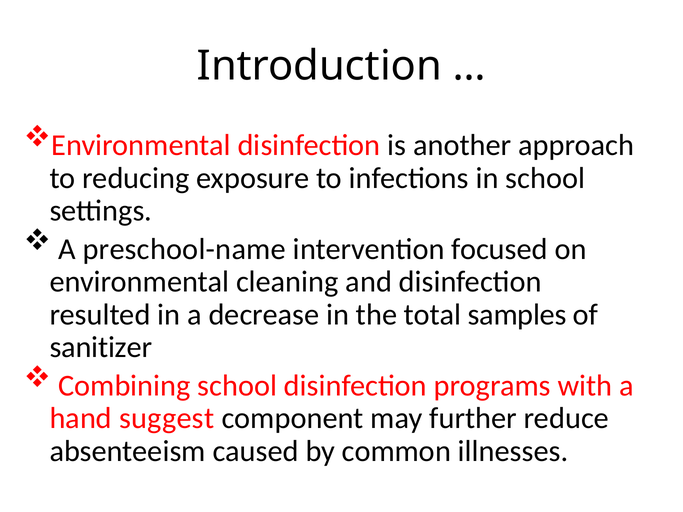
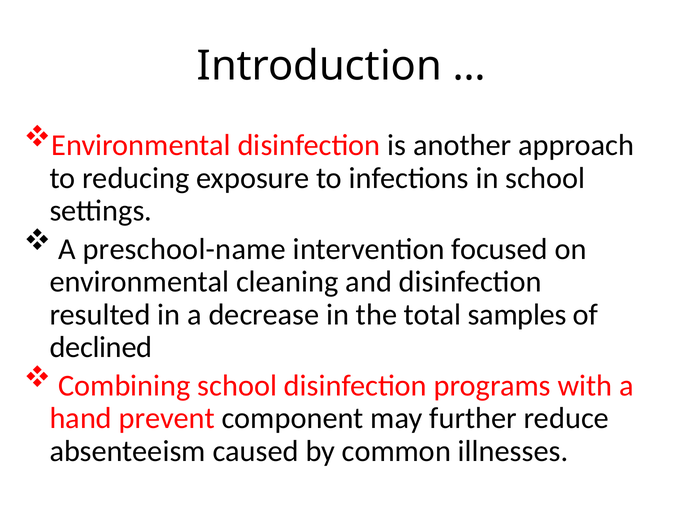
sanitizer: sanitizer -> declined
suggest: suggest -> prevent
